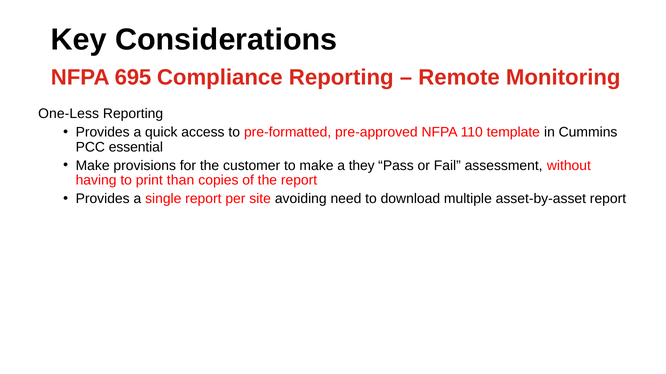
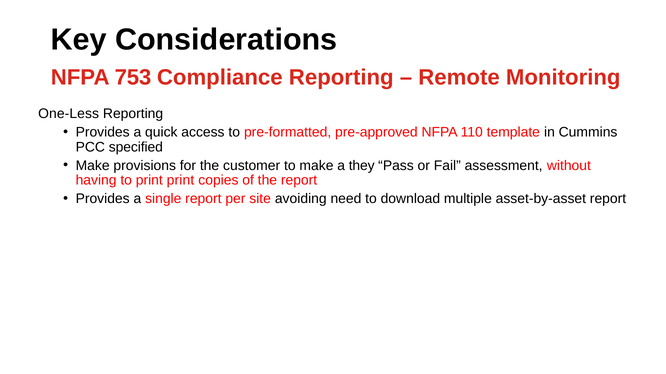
695: 695 -> 753
essential: essential -> specified
print than: than -> print
